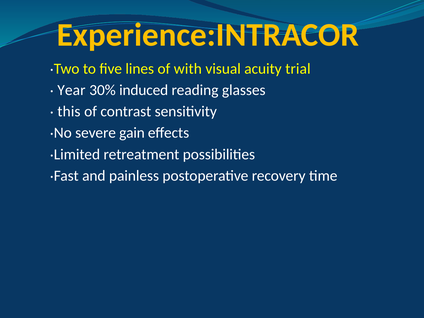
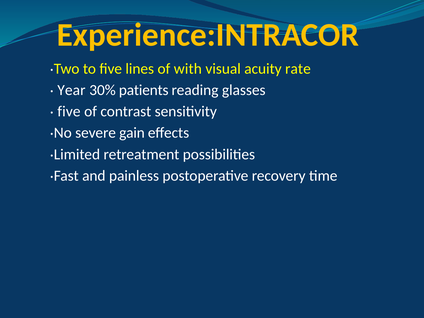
trial: trial -> rate
induced: induced -> patients
this at (69, 111): this -> five
